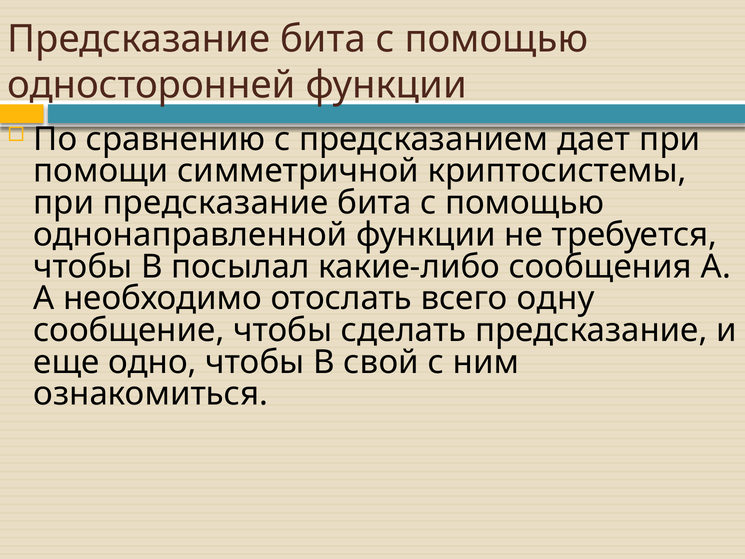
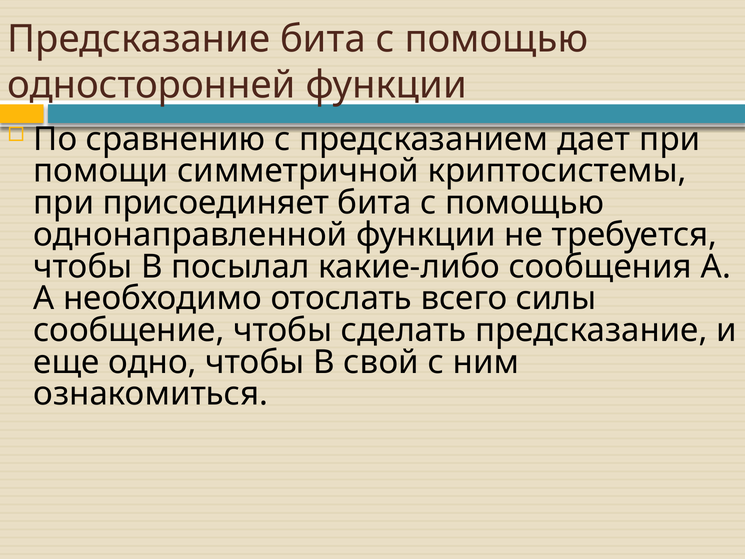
при предсказание: предсказание -> присоединяет
одну: одну -> силы
